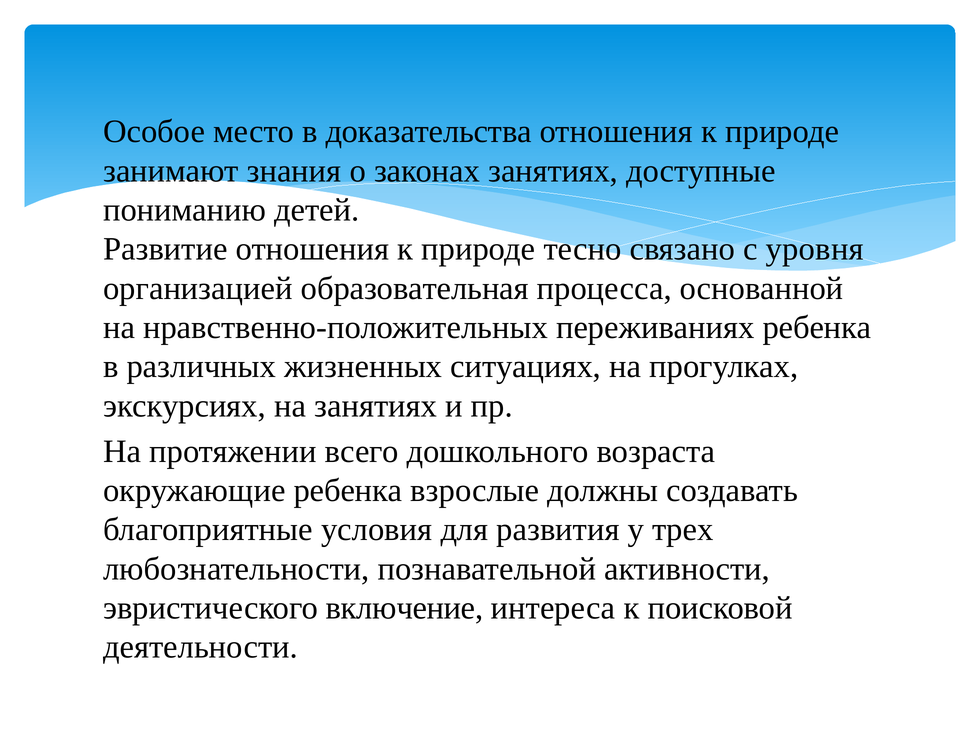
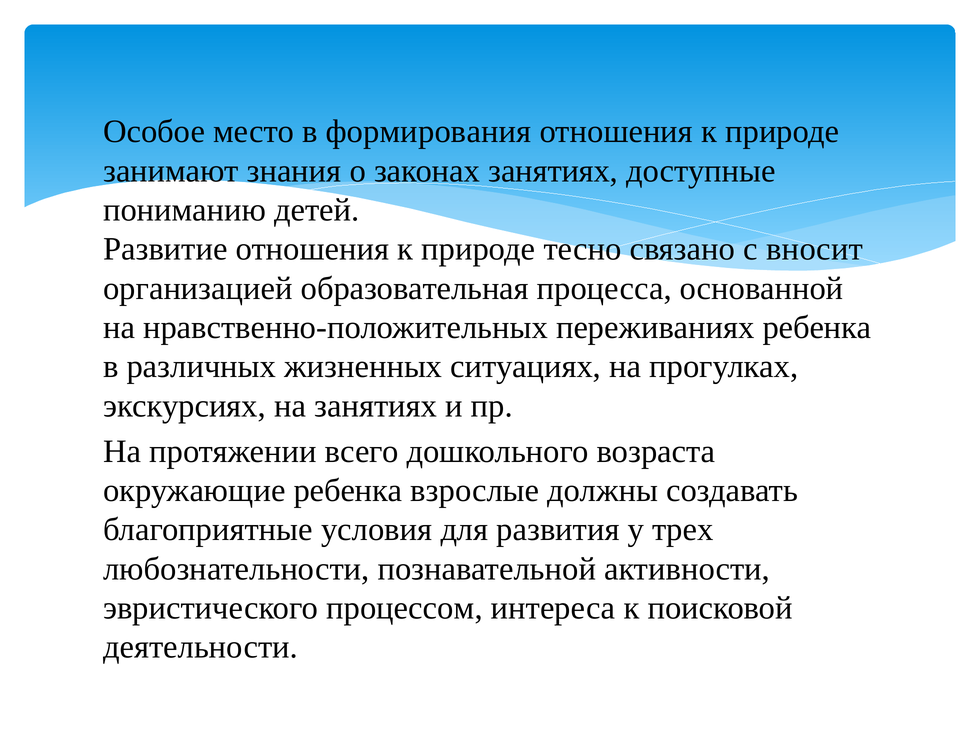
доказательства: доказательства -> формирования
уровня: уровня -> вносит
включение: включение -> процессом
